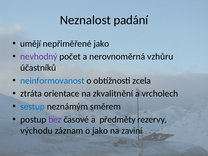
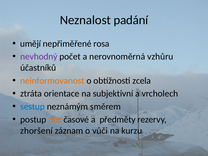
nepřiměřené jako: jako -> rosa
neinformovanost colour: blue -> orange
zkvalitnění: zkvalitnění -> subjektivní
bez colour: purple -> orange
východu: východu -> zhoršení
o jako: jako -> vůči
zaviní: zaviní -> kurzu
